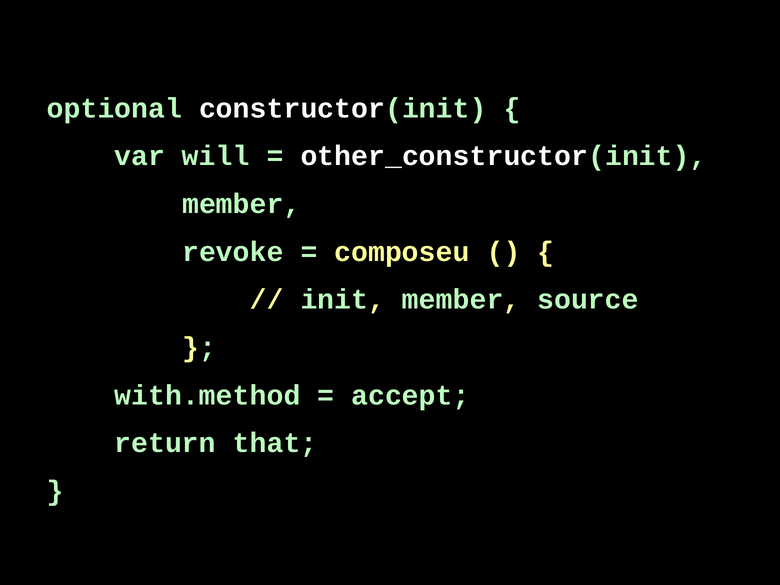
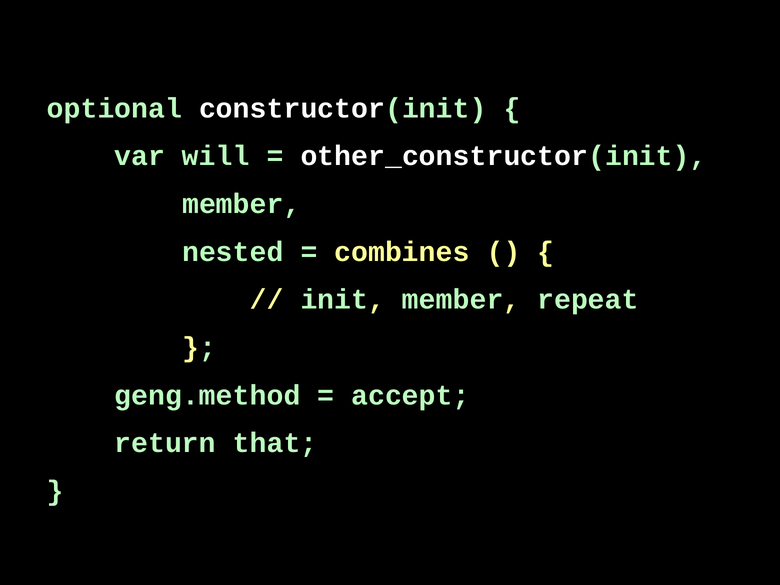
revoke: revoke -> nested
composeu: composeu -> combines
source: source -> repeat
with.method: with.method -> geng.method
